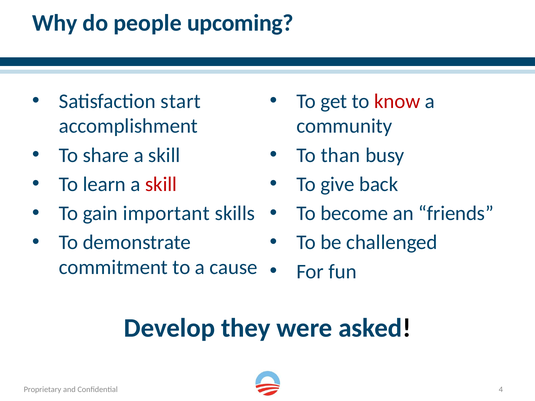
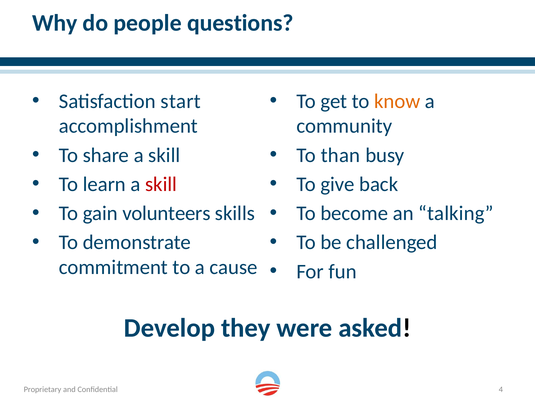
upcoming: upcoming -> questions
know colour: red -> orange
important: important -> volunteers
friends: friends -> talking
